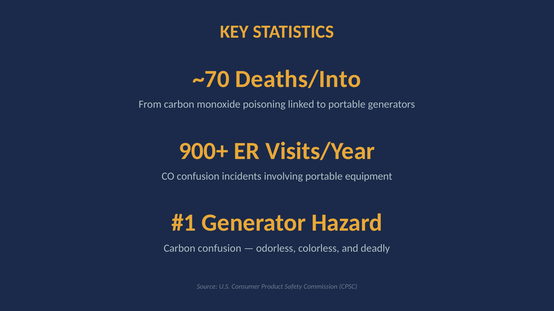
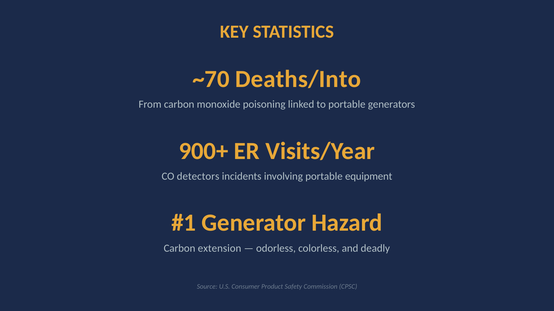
CO confusion: confusion -> detectors
Carbon confusion: confusion -> extension
